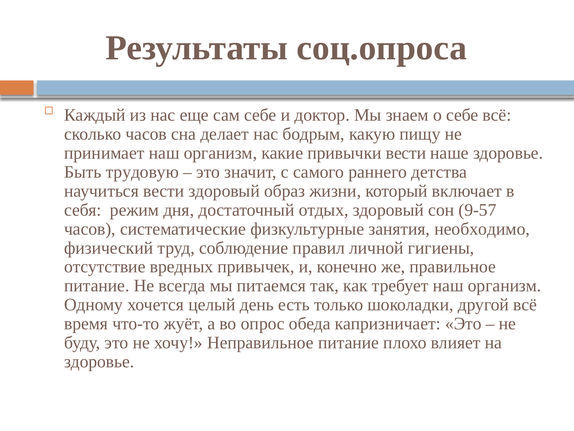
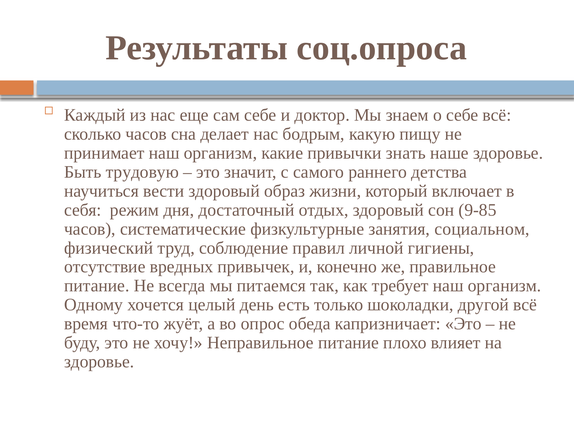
привычки вести: вести -> знать
9-57: 9-57 -> 9-85
необходимо: необходимо -> социальном
